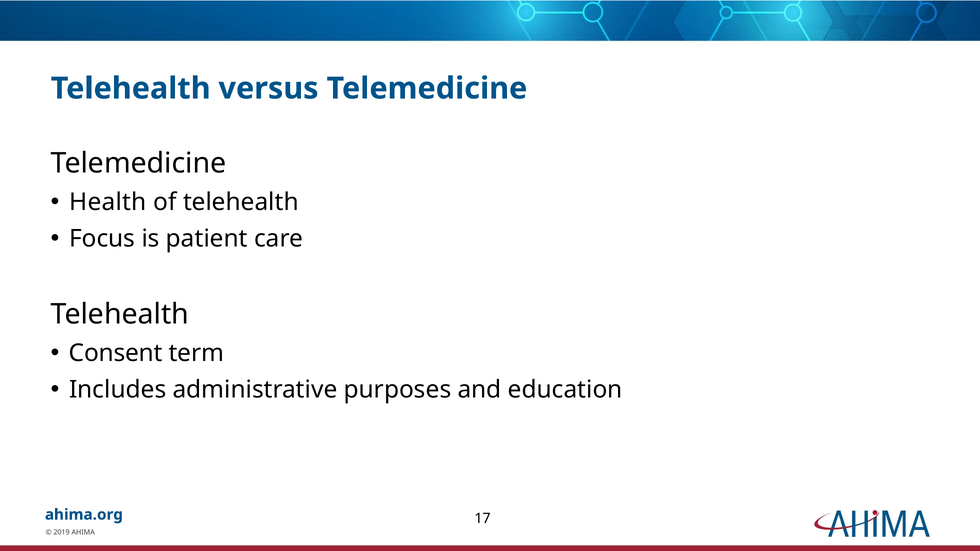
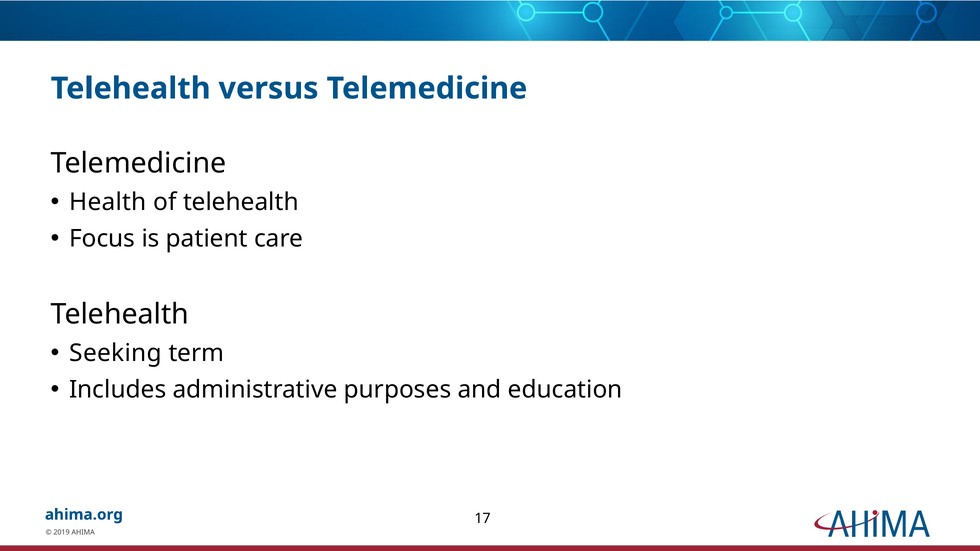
Consent: Consent -> Seeking
